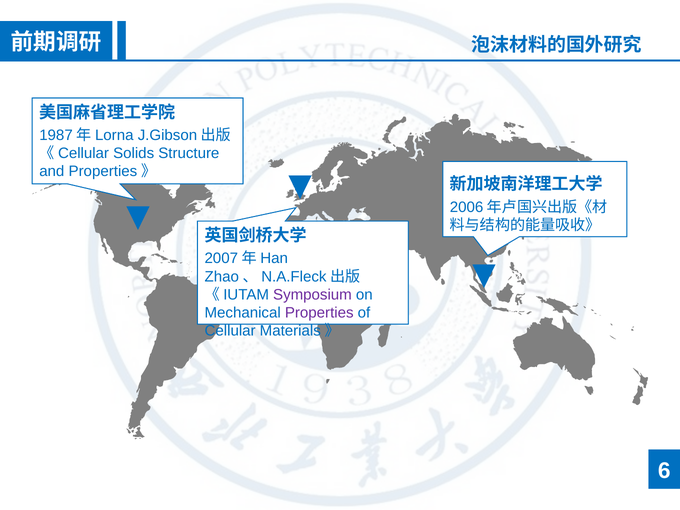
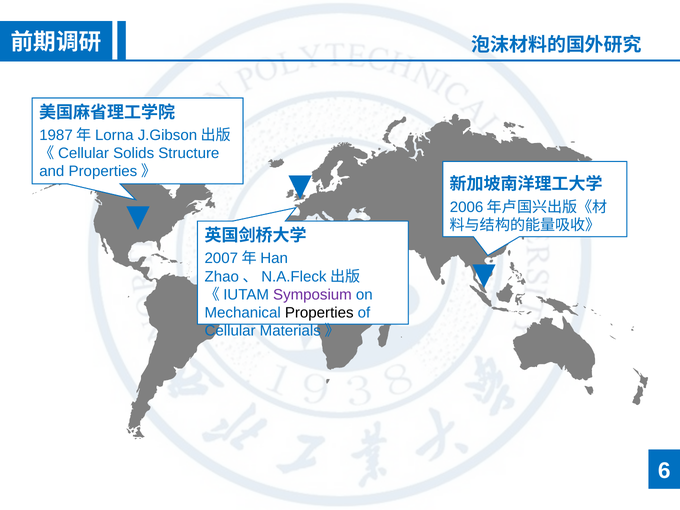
Properties colour: purple -> black
